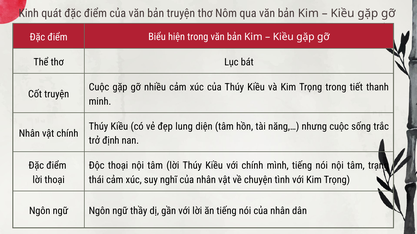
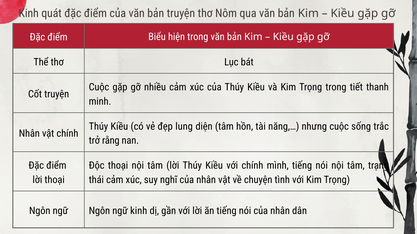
định: định -> rằng
ngữ thầy: thầy -> kinh
